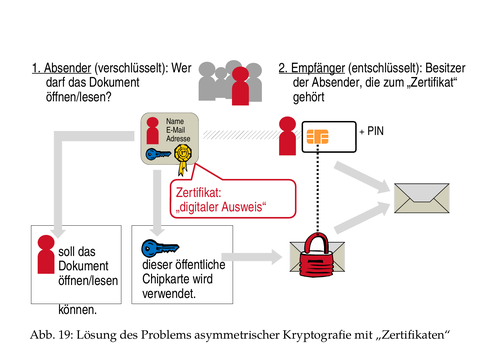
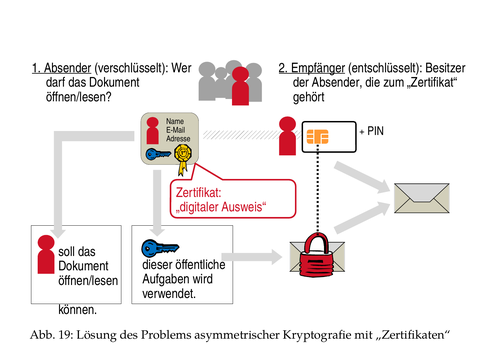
Chipkarte: Chipkarte -> Aufgaben
